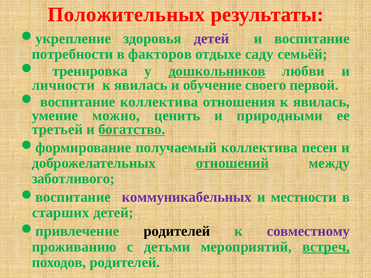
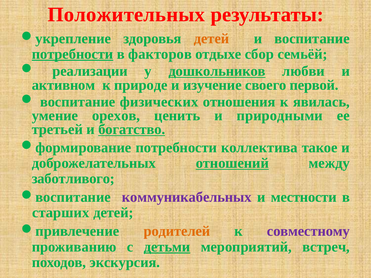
детей at (211, 39) colour: purple -> orange
потребности at (73, 54) underline: none -> present
саду: саду -> сбор
тренировка: тренировка -> реализации
личности: личности -> активном
явилась at (141, 85): явилась -> природе
обучение: обучение -> изучение
воспитание коллектива: коллектива -> физических
можно: можно -> орехов
получаемый at (176, 148): получаемый -> потребности
песен: песен -> такое
родителей at (177, 231) colour: black -> orange
детьми underline: none -> present
встреч underline: present -> none
походов родителей: родителей -> экскурсия
